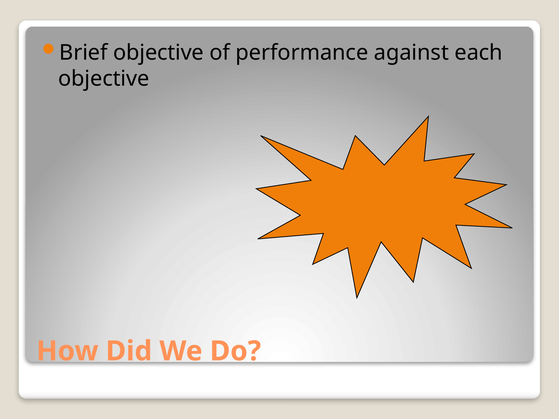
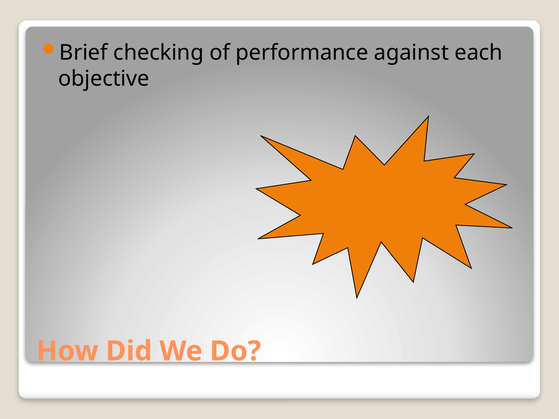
Brief objective: objective -> checking
